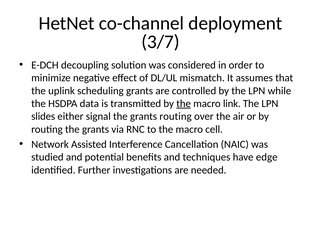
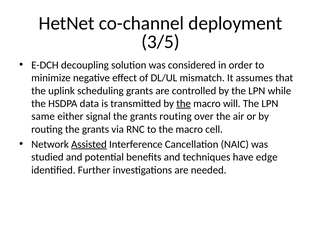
3/7: 3/7 -> 3/5
link: link -> will
slides: slides -> same
Assisted underline: none -> present
